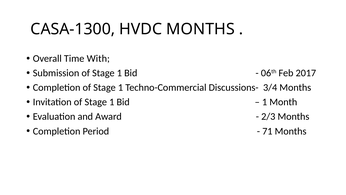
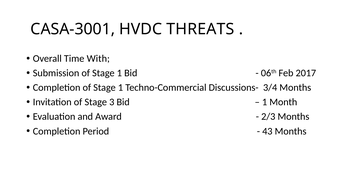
CASA-1300: CASA-1300 -> CASA-3001
HVDC MONTHS: MONTHS -> THREATS
Invitation of Stage 1: 1 -> 3
71: 71 -> 43
